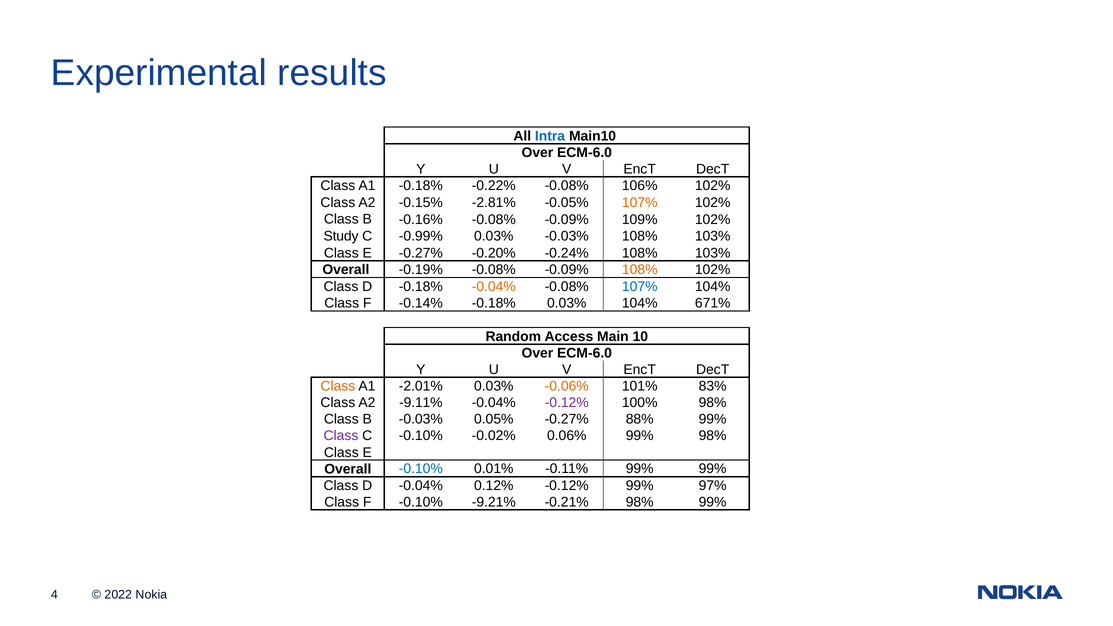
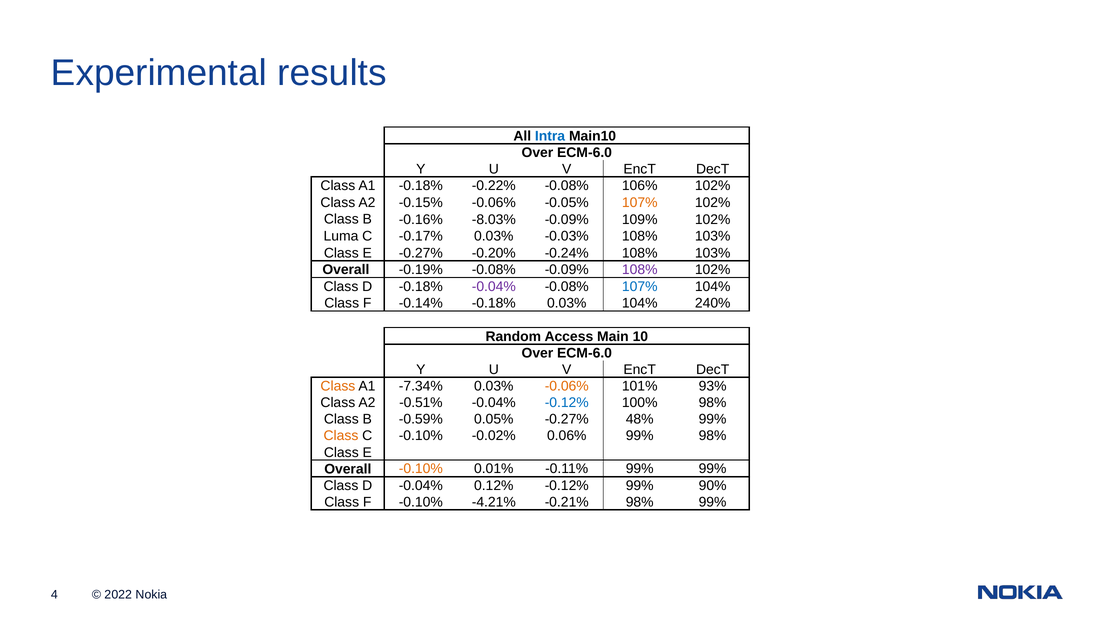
-0.15% -2.81%: -2.81% -> -0.06%
-0.16% -0.08%: -0.08% -> -8.03%
Study: Study -> Luma
-0.99%: -0.99% -> -0.17%
108% at (640, 270) colour: orange -> purple
-0.04% at (494, 287) colour: orange -> purple
671%: 671% -> 240%
-2.01%: -2.01% -> -7.34%
83%: 83% -> 93%
-9.11%: -9.11% -> -0.51%
-0.12% at (567, 403) colour: purple -> blue
B -0.03%: -0.03% -> -0.59%
88%: 88% -> 48%
Class at (341, 436) colour: purple -> orange
-0.10% at (421, 469) colour: blue -> orange
97%: 97% -> 90%
-9.21%: -9.21% -> -4.21%
